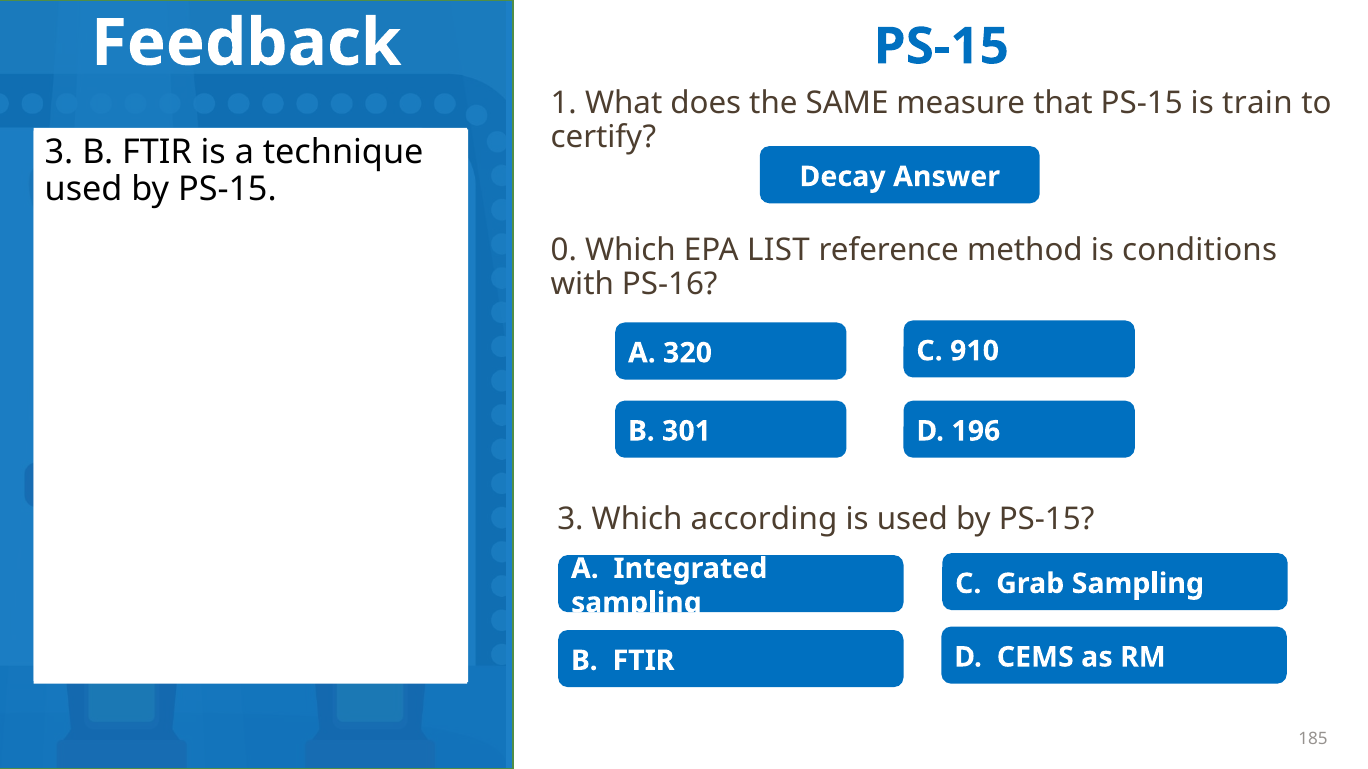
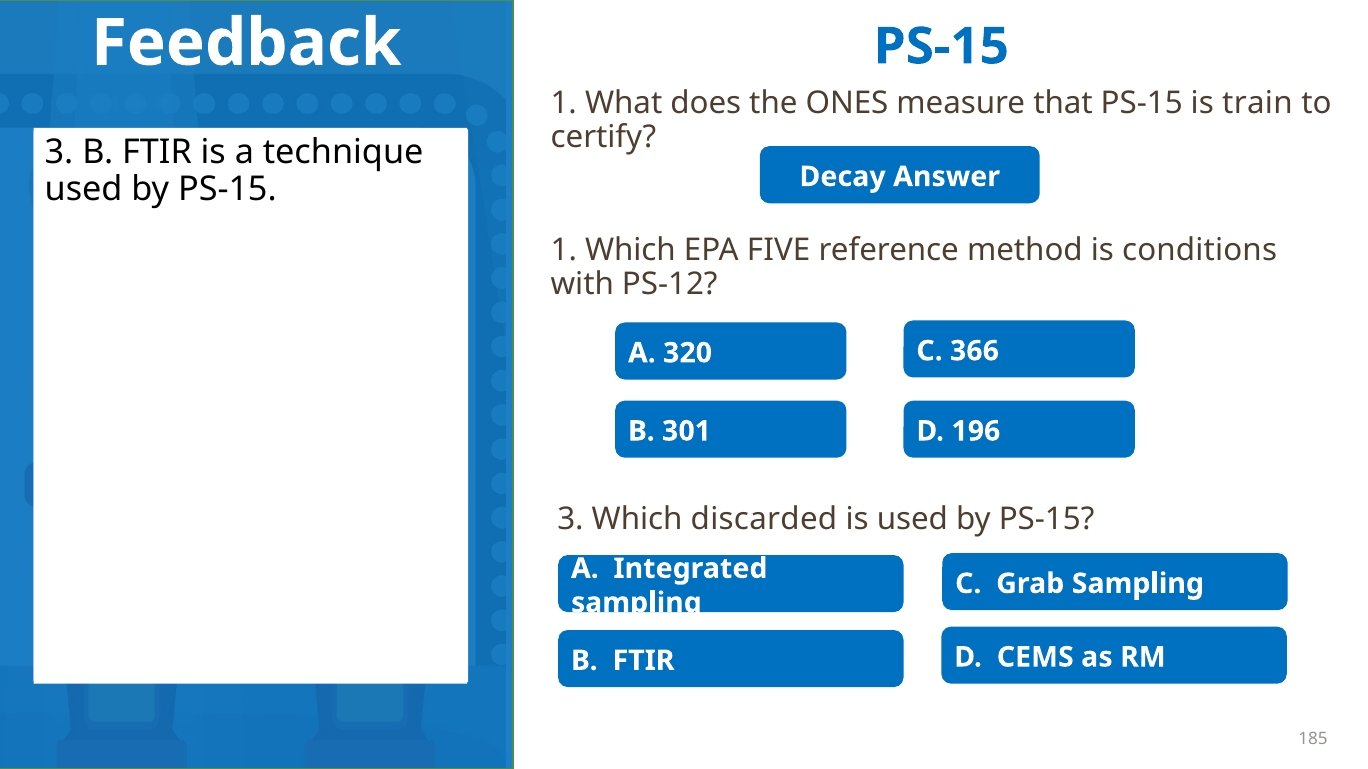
SAME: SAME -> ONES
0 at (564, 251): 0 -> 1
LIST: LIST -> FIVE
PS-16: PS-16 -> PS-12
910: 910 -> 366
according: according -> discarded
